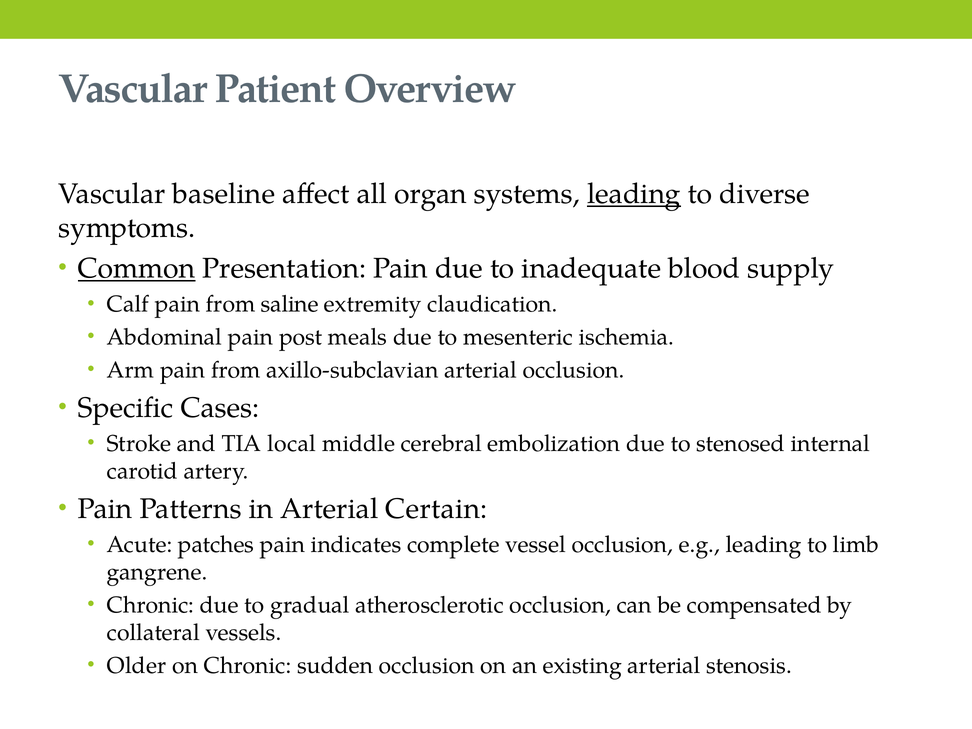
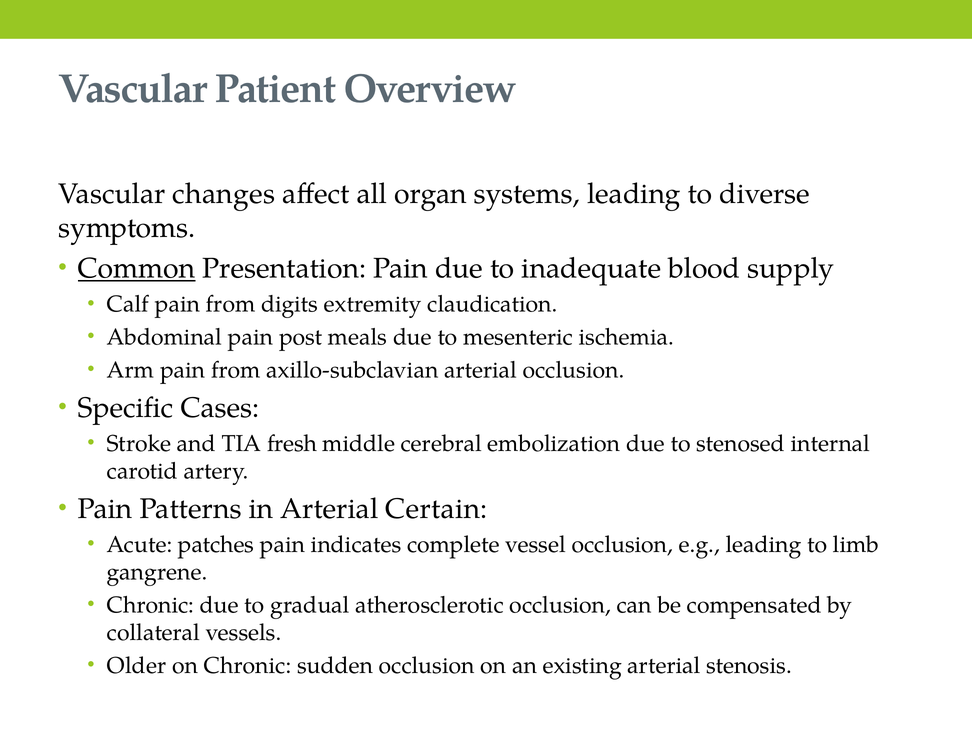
baseline: baseline -> changes
leading at (634, 194) underline: present -> none
saline: saline -> digits
local: local -> fresh
